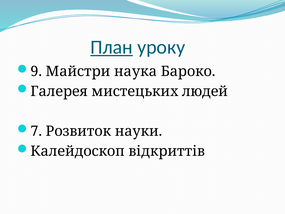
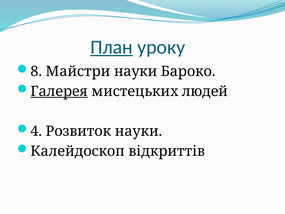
9: 9 -> 8
Майстри наука: наука -> науки
Галерея underline: none -> present
7: 7 -> 4
